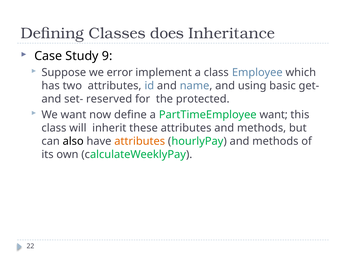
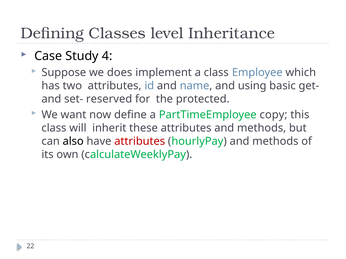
does: does -> level
9: 9 -> 4
error: error -> does
PartTimeEmployee want: want -> copy
attributes at (140, 142) colour: orange -> red
